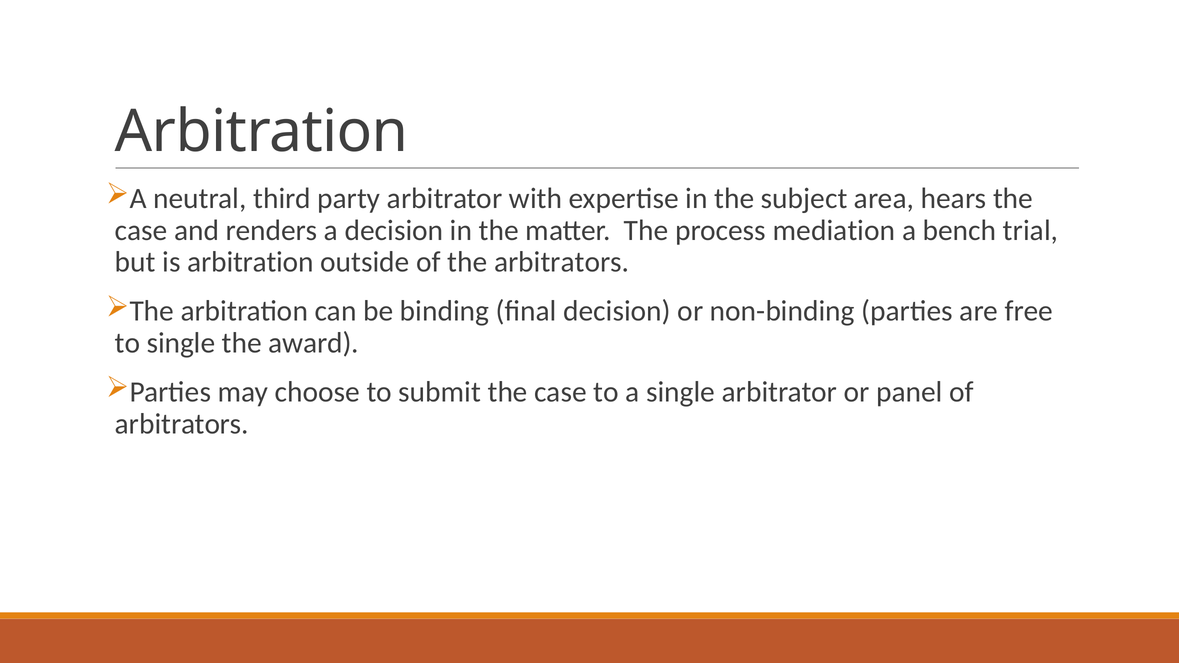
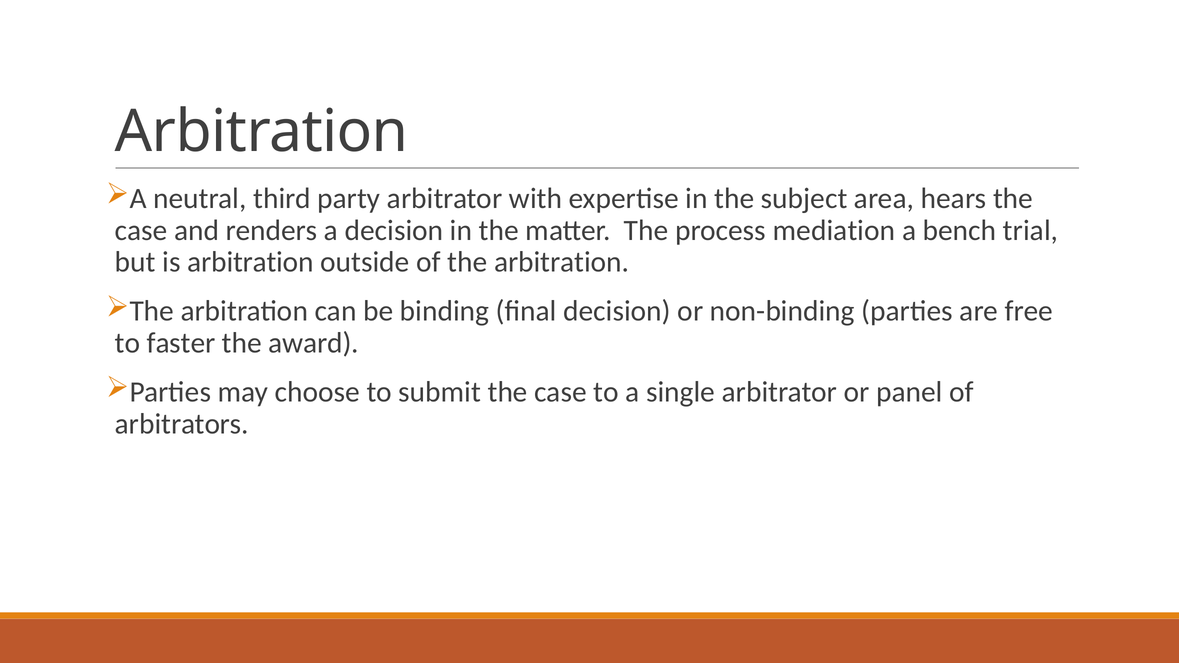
of the arbitrators: arbitrators -> arbitration
to single: single -> faster
